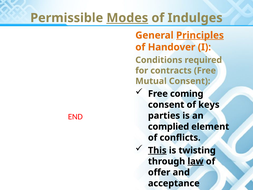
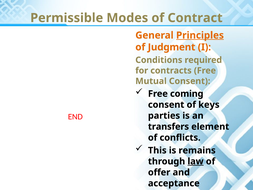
Modes underline: present -> none
Indulges: Indulges -> Contract
Handover: Handover -> Judgment
complied: complied -> transfers
This underline: present -> none
twisting: twisting -> remains
